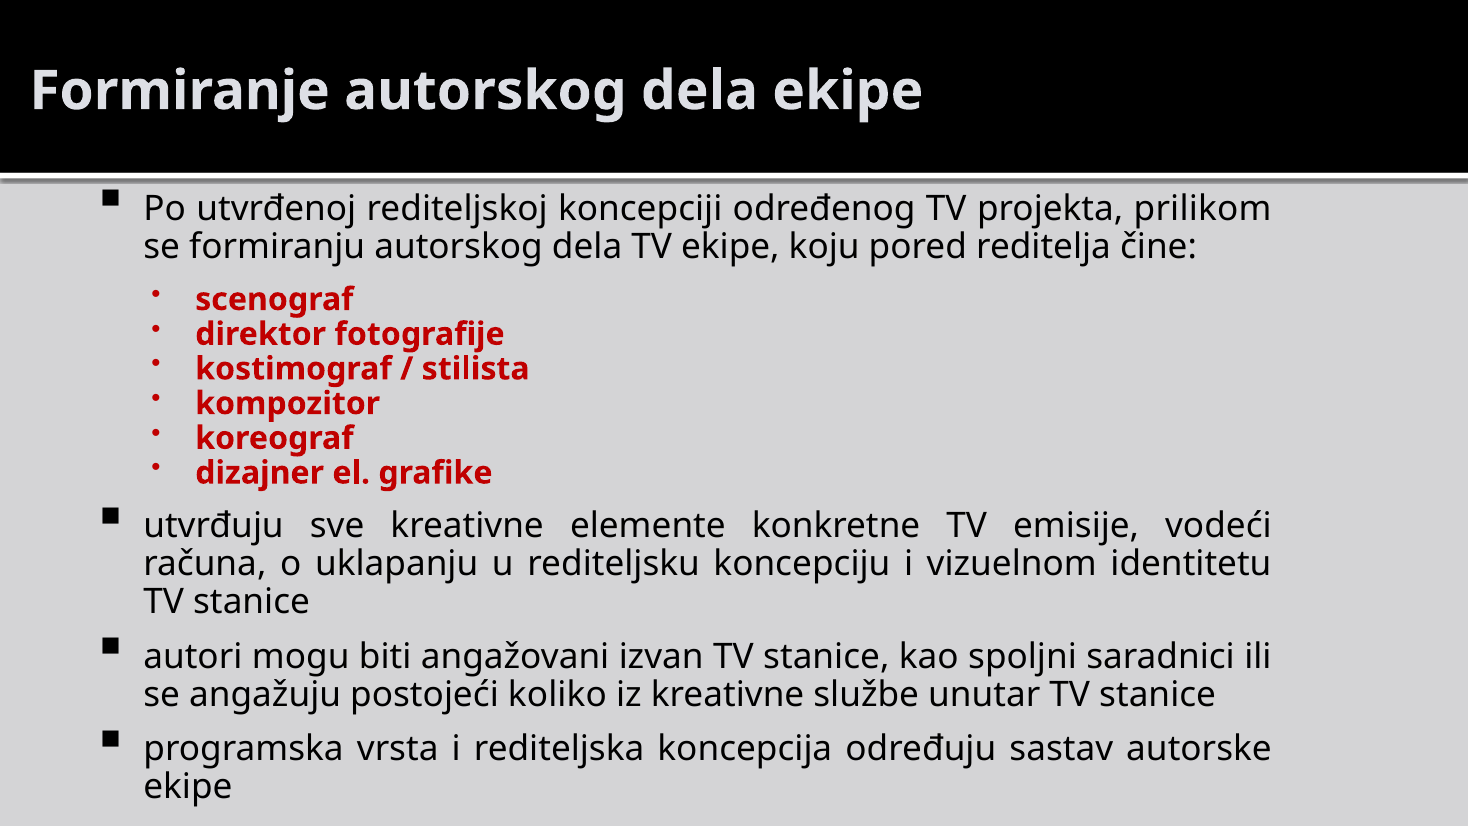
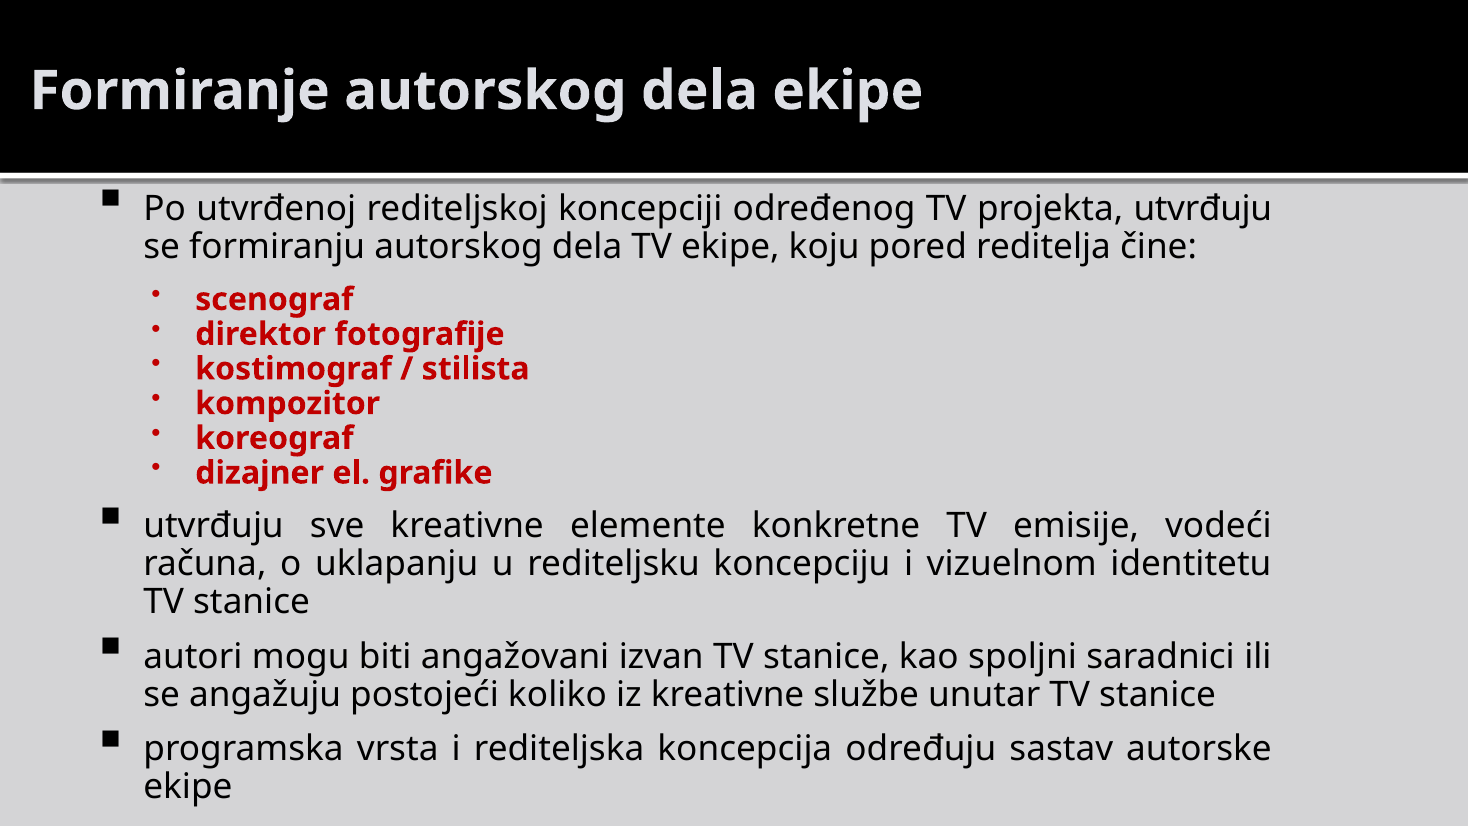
projekta prilikom: prilikom -> utvrđuju
